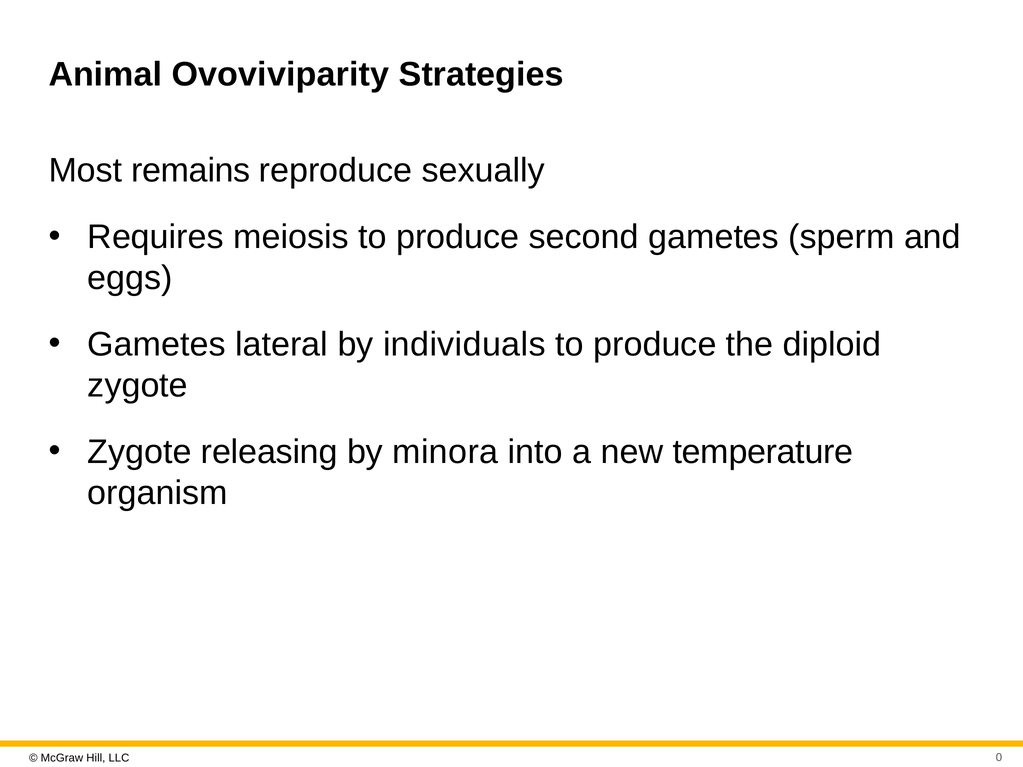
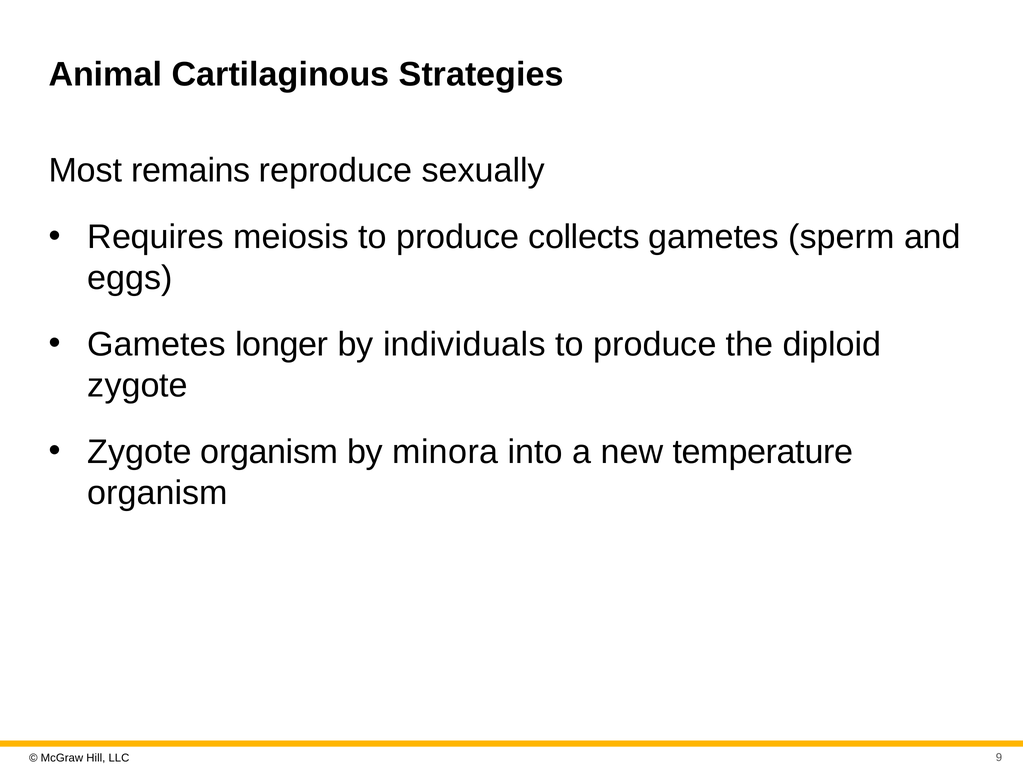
Ovoviviparity: Ovoviviparity -> Cartilaginous
second: second -> collects
lateral: lateral -> longer
Zygote releasing: releasing -> organism
0: 0 -> 9
